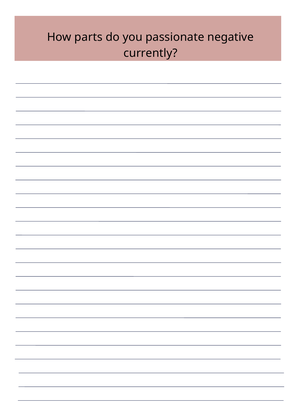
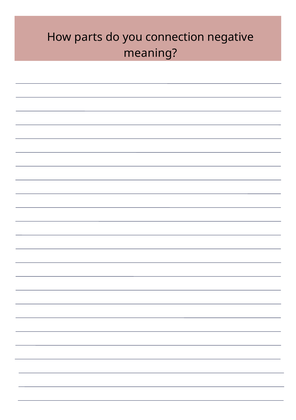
passionate: passionate -> connection
currently: currently -> meaning
